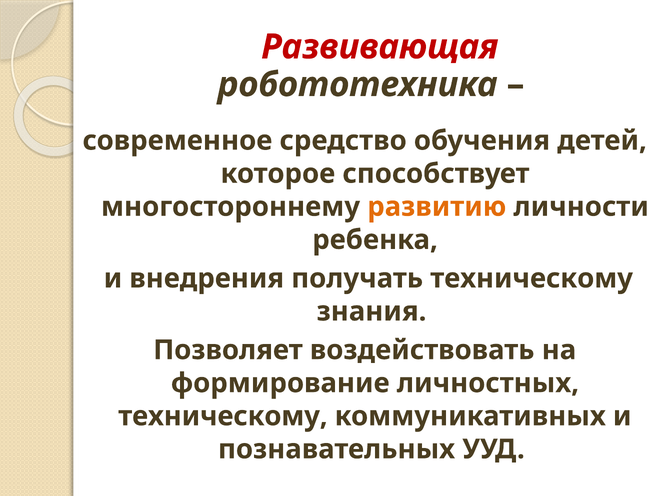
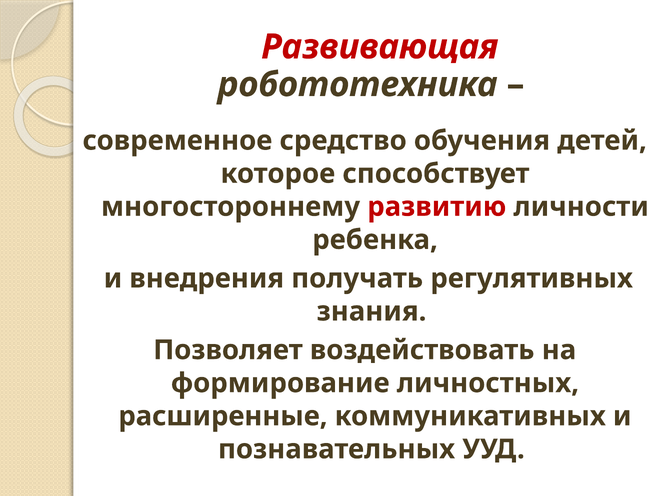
развитию colour: orange -> red
получать техническому: техническому -> регулятивных
техническому at (223, 417): техническому -> расширенные
